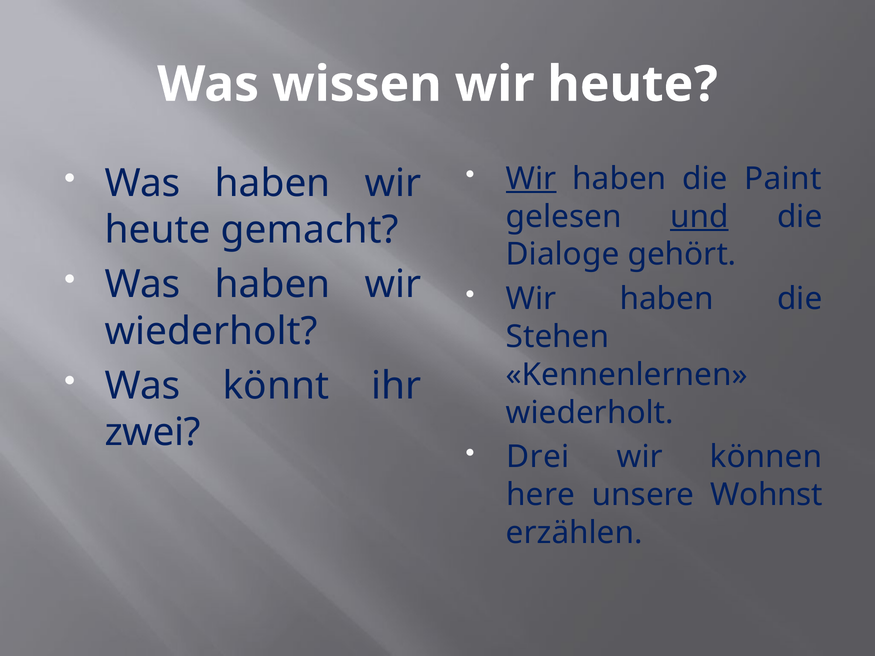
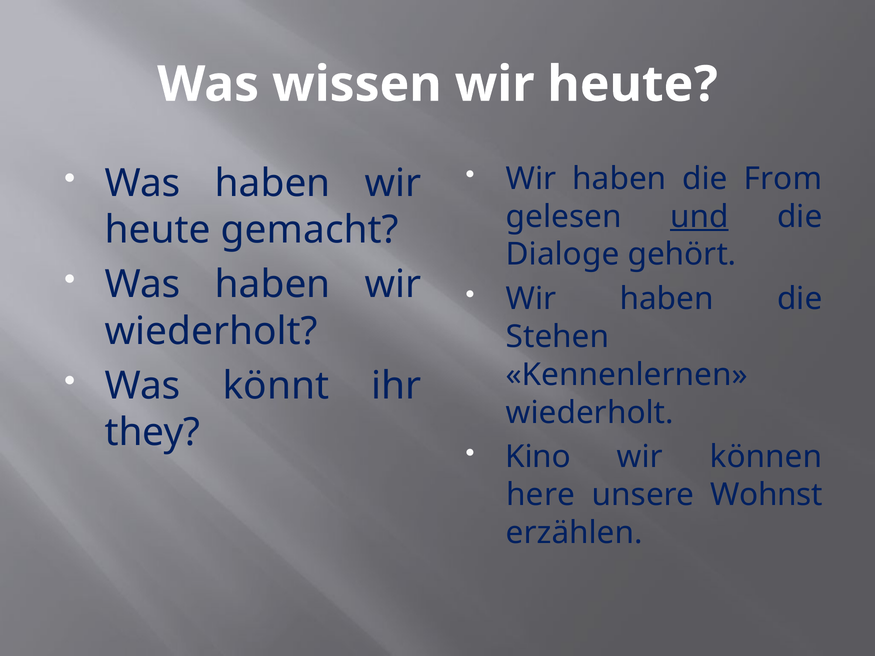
Wir at (531, 179) underline: present -> none
Paint: Paint -> From
zwei: zwei -> they
Drei: Drei -> Kino
